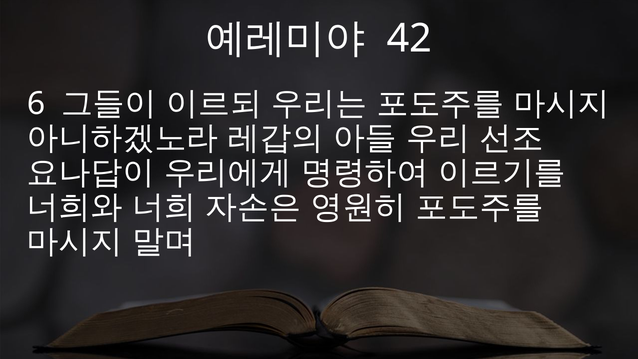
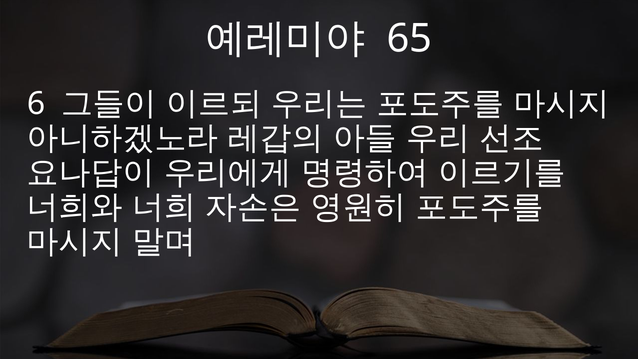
42: 42 -> 65
